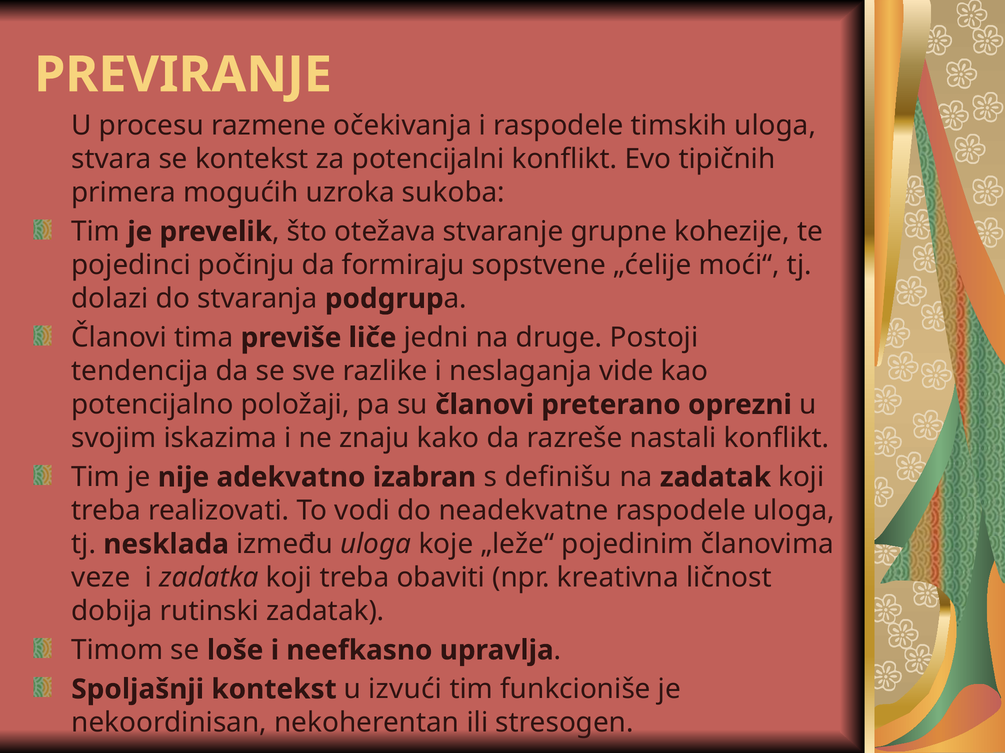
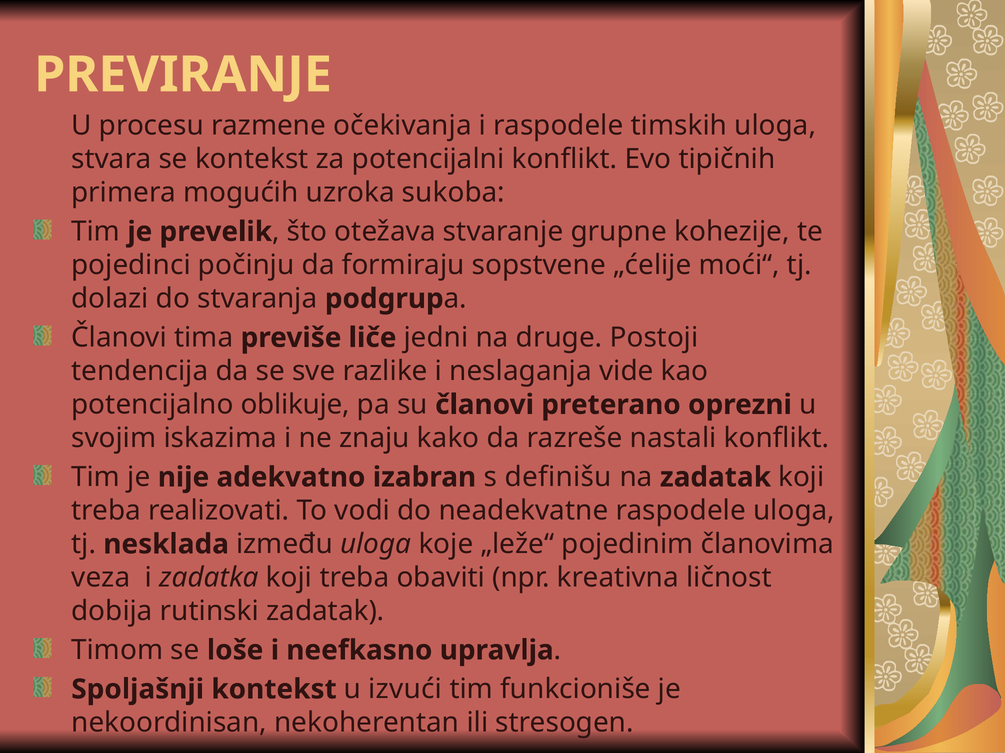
položaji: položaji -> oblikuje
veze: veze -> veza
